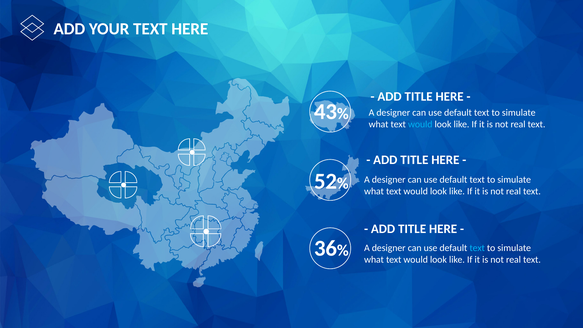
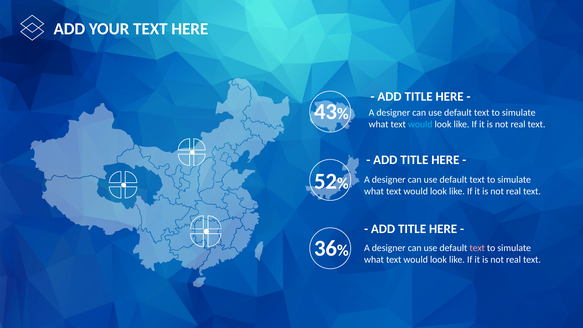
text at (477, 248) colour: light blue -> pink
